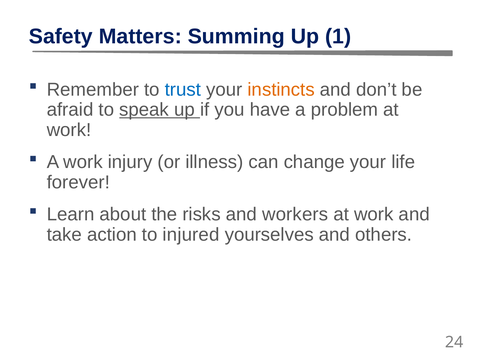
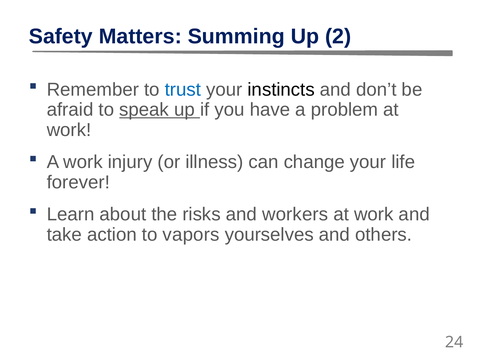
1: 1 -> 2
instincts colour: orange -> black
injured: injured -> vapors
